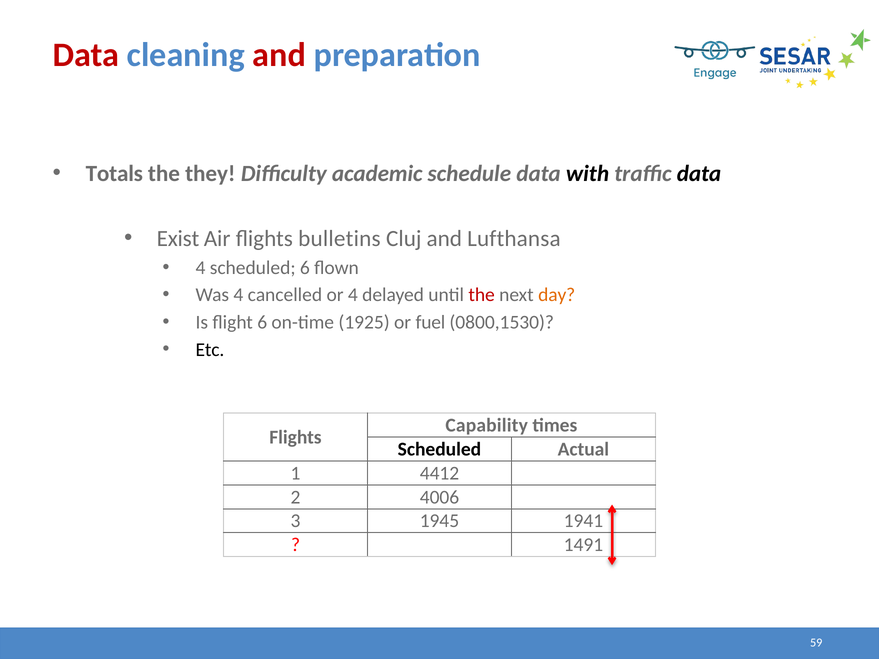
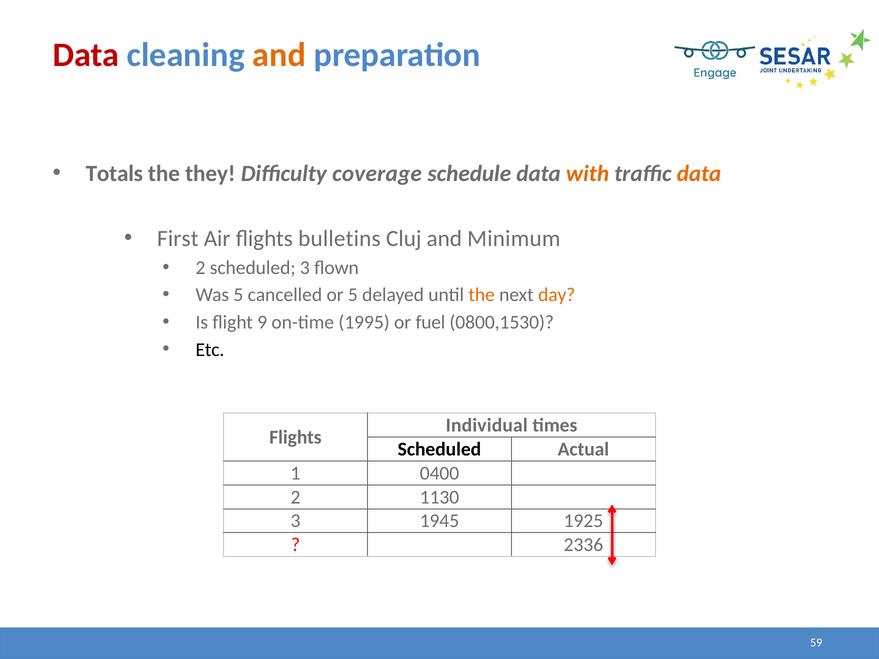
and at (279, 55) colour: red -> orange
academic: academic -> coverage
with colour: black -> orange
data at (699, 174) colour: black -> orange
Exist: Exist -> First
Lufthansa: Lufthansa -> Minimum
4 at (201, 268): 4 -> 2
scheduled 6: 6 -> 3
Was 4: 4 -> 5
or 4: 4 -> 5
the at (482, 295) colour: red -> orange
flight 6: 6 -> 9
1925: 1925 -> 1995
Capability: Capability -> Individual
4412: 4412 -> 0400
4006: 4006 -> 1130
1941: 1941 -> 1925
1491: 1491 -> 2336
